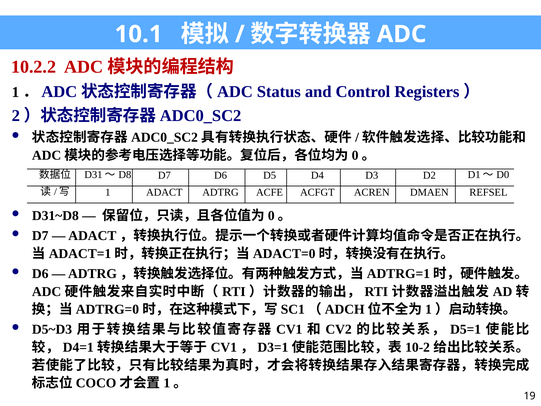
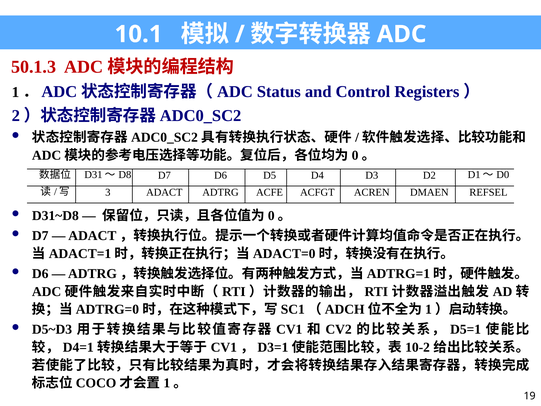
10.2.2: 10.2.2 -> 50.1.3
1: 1 -> 3
